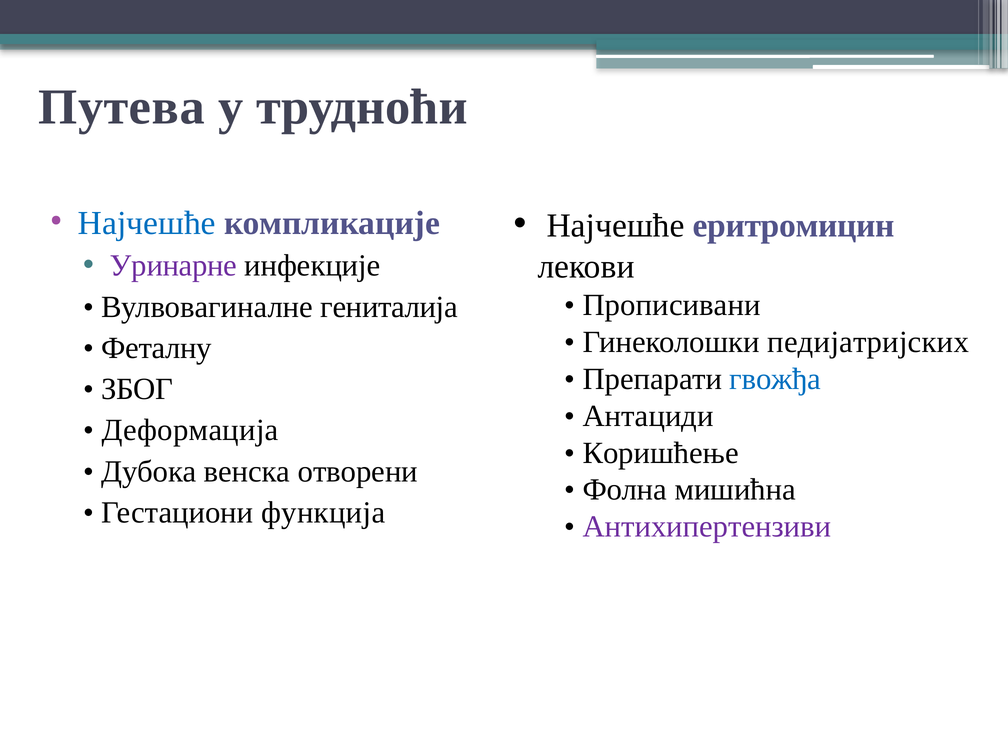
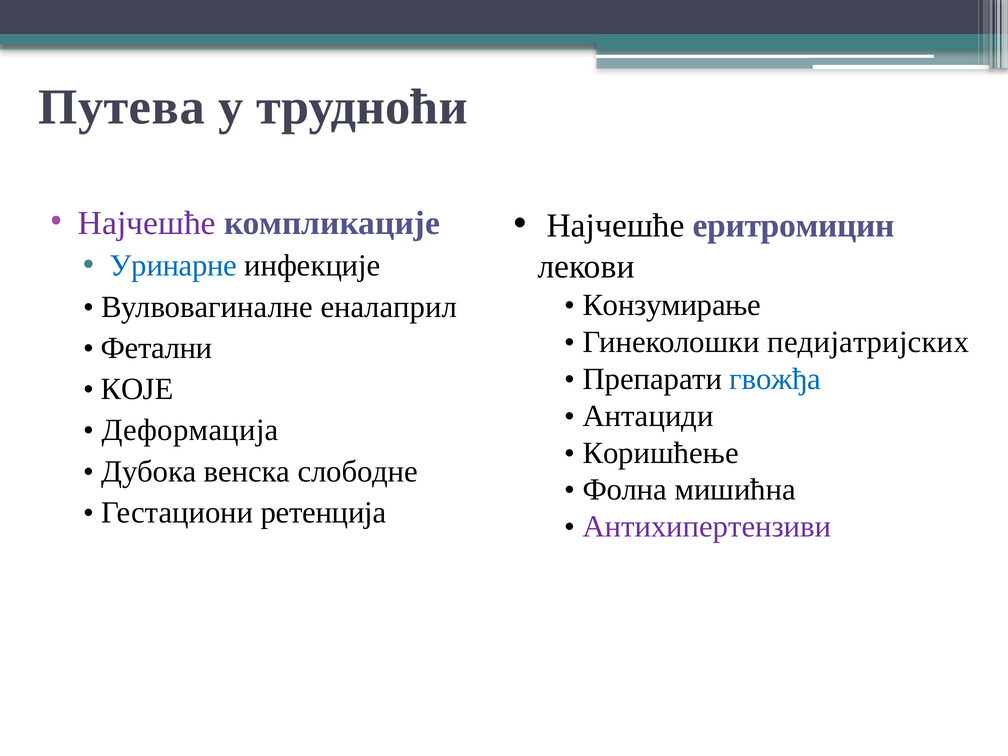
Најчешће at (147, 223) colour: blue -> purple
Уринарне colour: purple -> blue
Прописивани: Прописивани -> Конзумирање
гениталија: гениталија -> еналаприл
Феталну: Феталну -> Фетални
ЗБОГ: ЗБОГ -> КОЈЕ
отворени: отворени -> слободне
функција: функција -> ретенција
